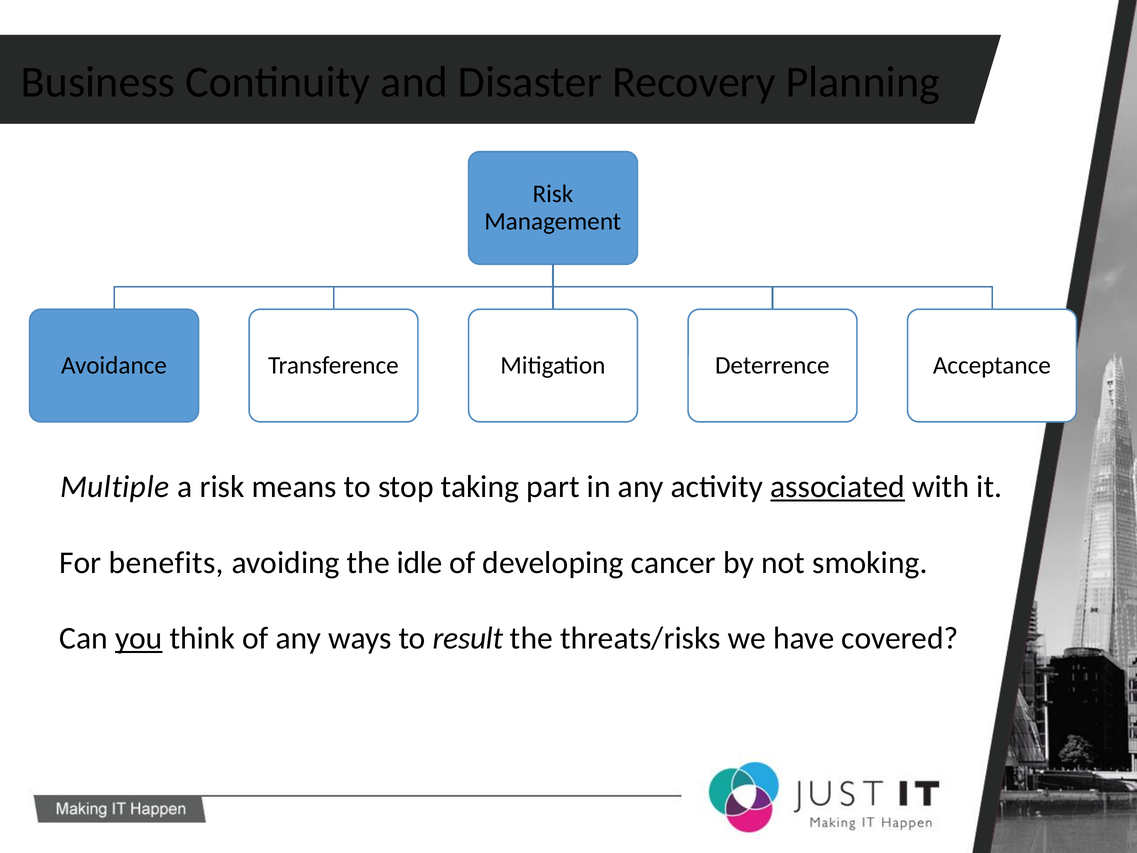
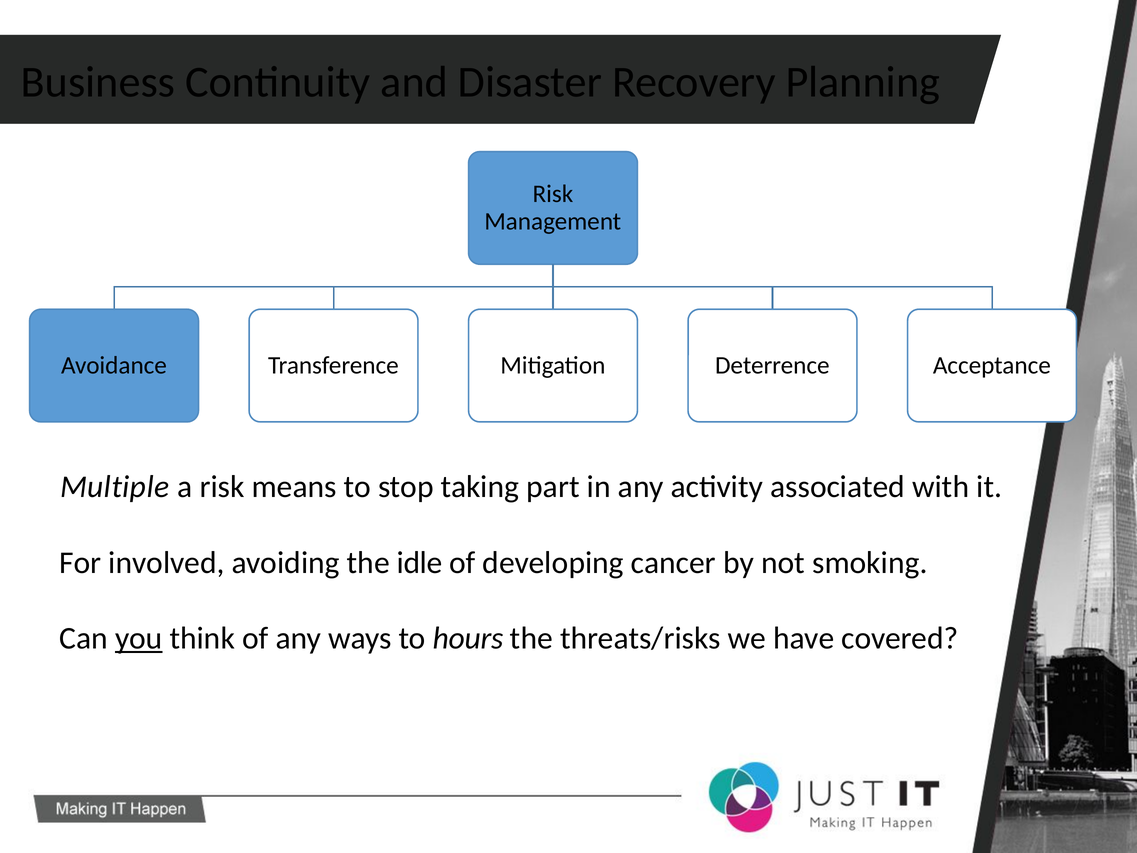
associated underline: present -> none
benefits: benefits -> involved
result: result -> hours
